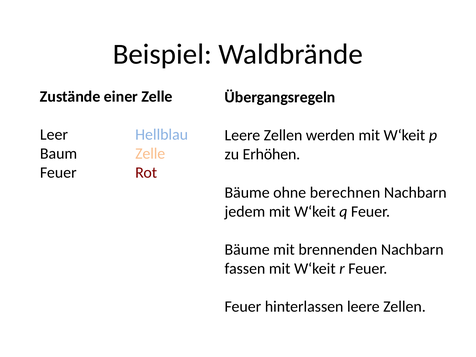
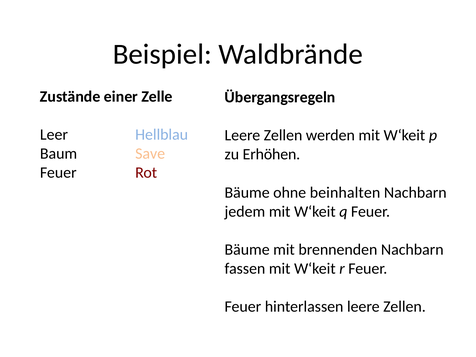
Baum Zelle: Zelle -> Save
berechnen: berechnen -> beinhalten
